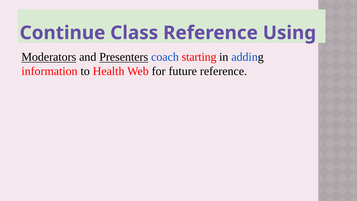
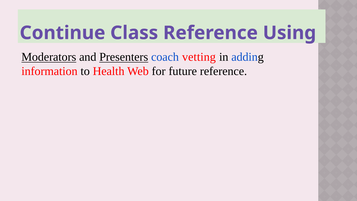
starting: starting -> vetting
